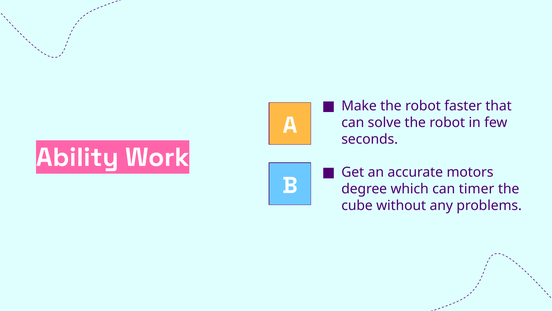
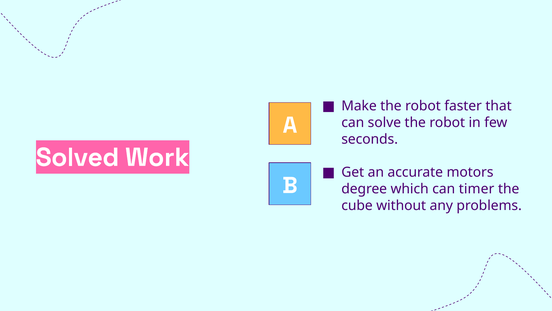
Ability: Ability -> Solved
